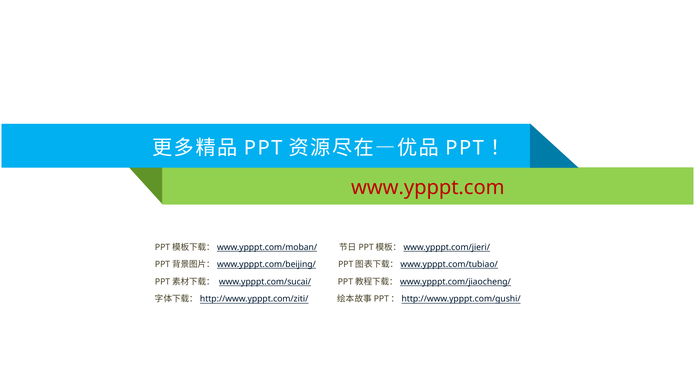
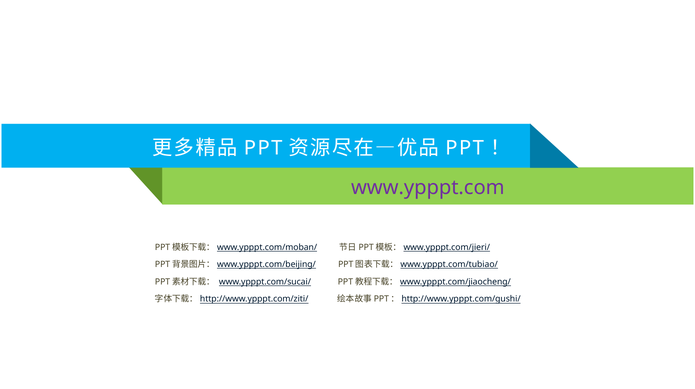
www.ypppt.com colour: red -> purple
